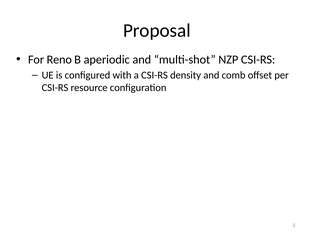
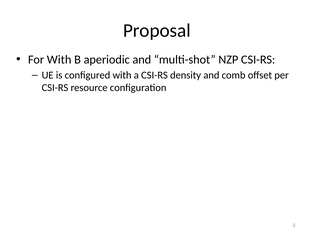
For Reno: Reno -> With
